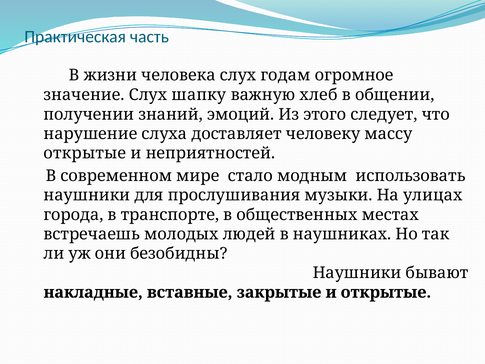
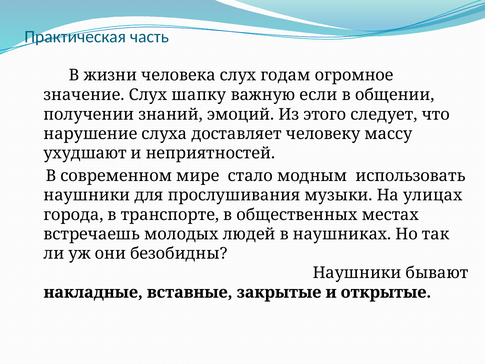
хлеб: хлеб -> если
открытые at (85, 153): открытые -> ухудшают
